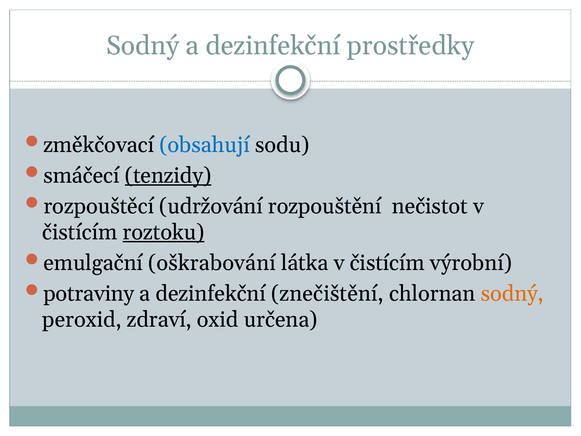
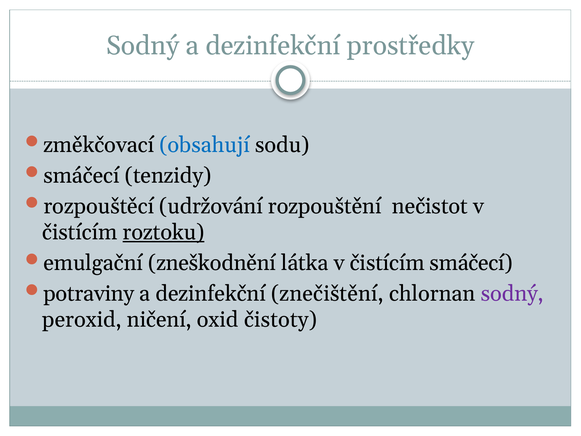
tenzidy underline: present -> none
oškrabování: oškrabování -> zneškodnění
čistícím výrobní: výrobní -> smáčecí
sodný at (512, 293) colour: orange -> purple
zdraví: zdraví -> ničení
určena: určena -> čistoty
